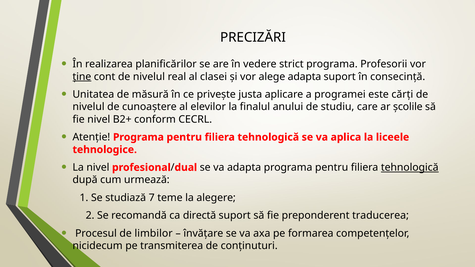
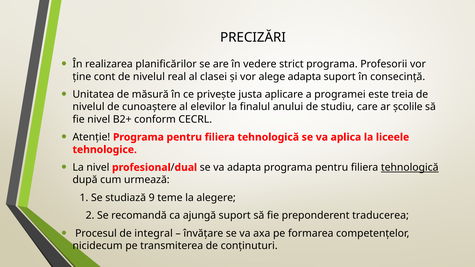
ține underline: present -> none
cărți: cărți -> treia
7: 7 -> 9
directă: directă -> ajungă
limbilor: limbilor -> integral
